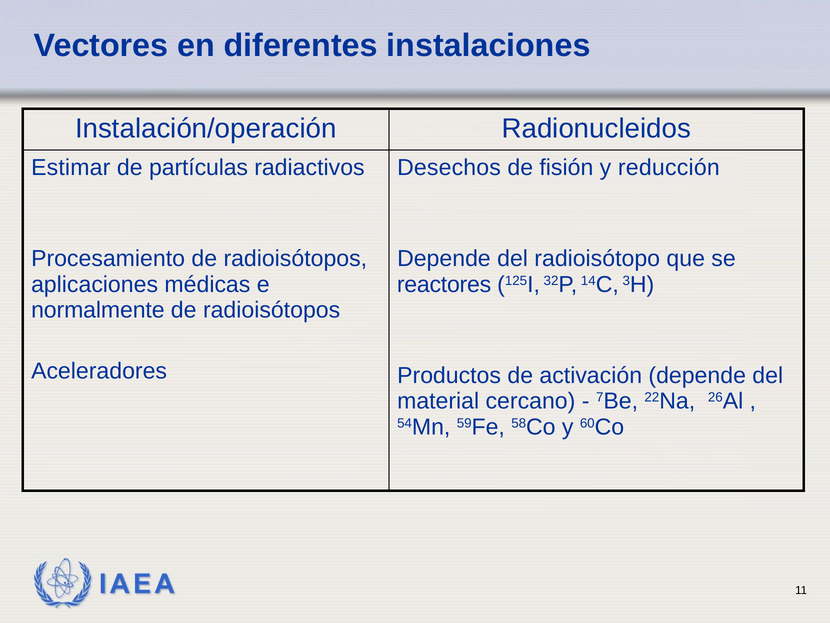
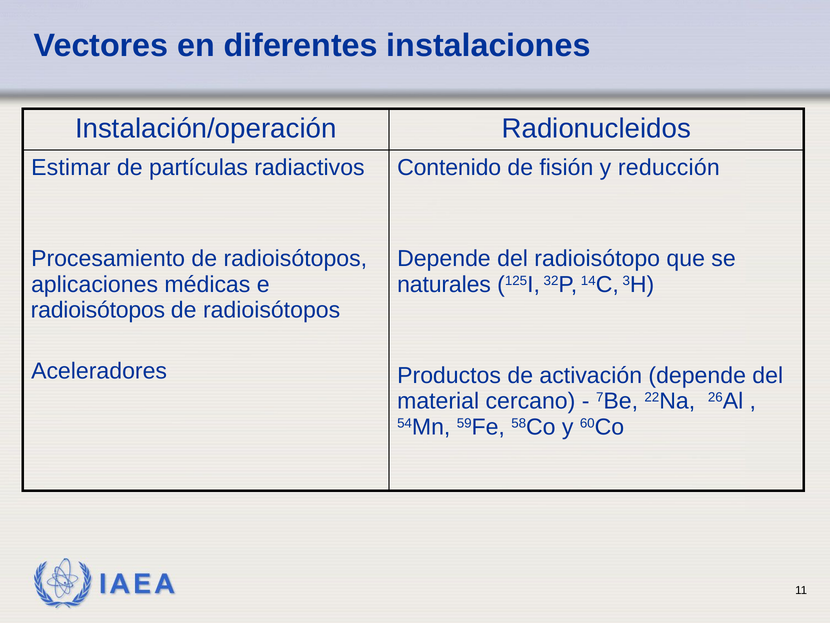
Desechos: Desechos -> Contenido
reactores: reactores -> naturales
normalmente at (98, 310): normalmente -> radioisótopos
